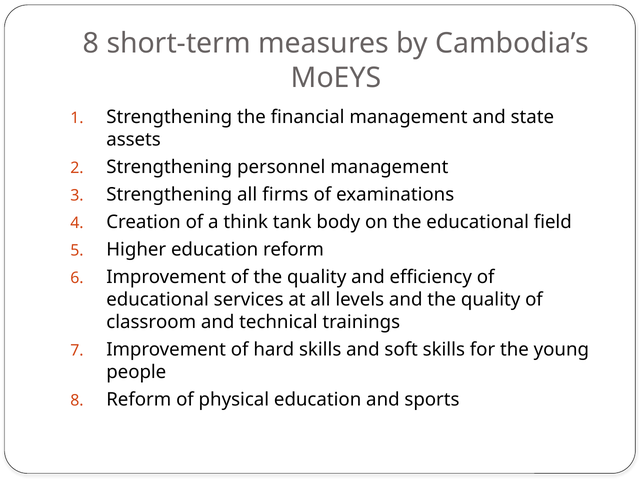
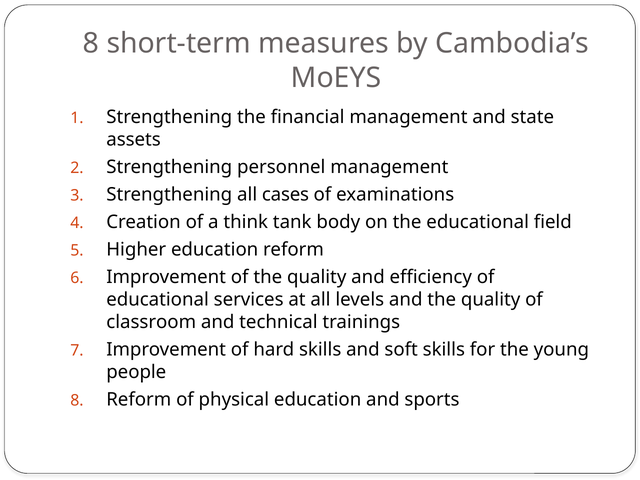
firms: firms -> cases
